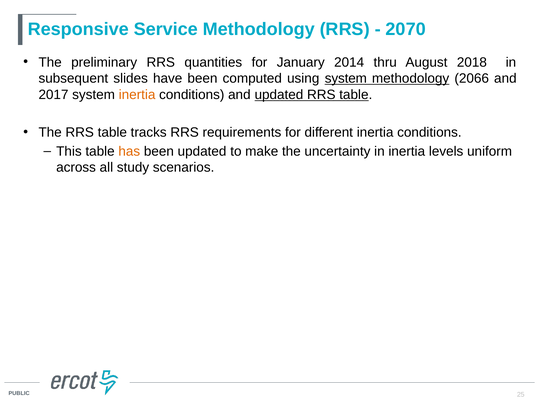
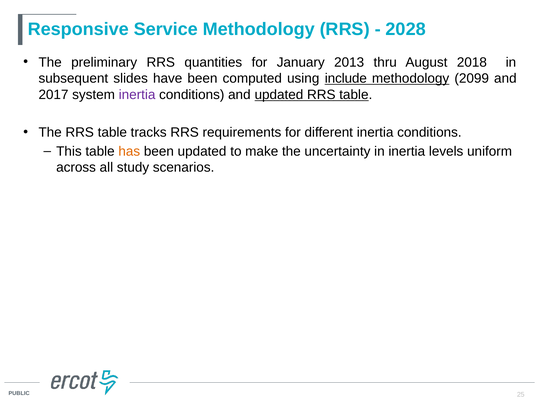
2070: 2070 -> 2028
2014: 2014 -> 2013
using system: system -> include
2066: 2066 -> 2099
inertia at (137, 95) colour: orange -> purple
